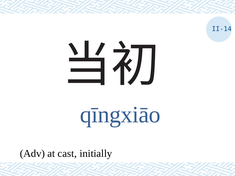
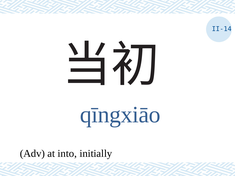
cast: cast -> into
